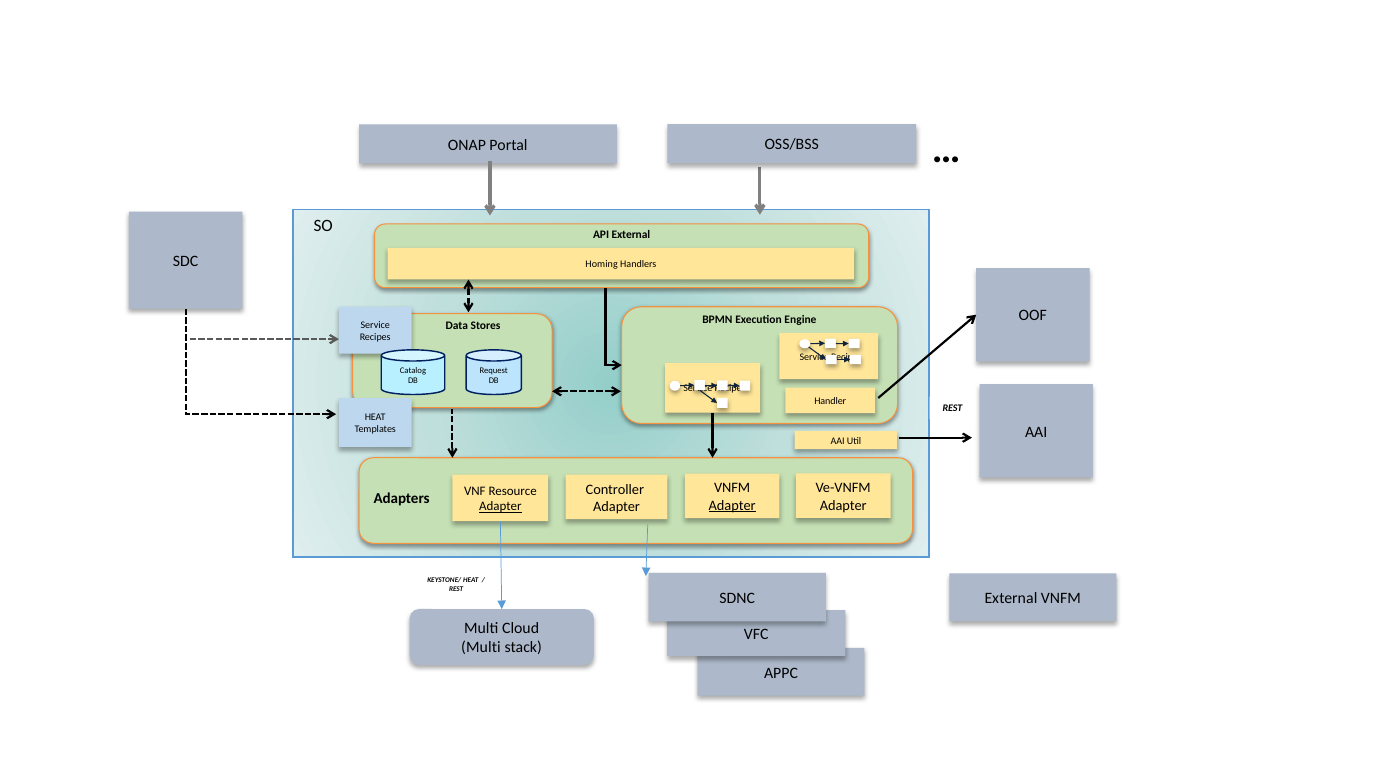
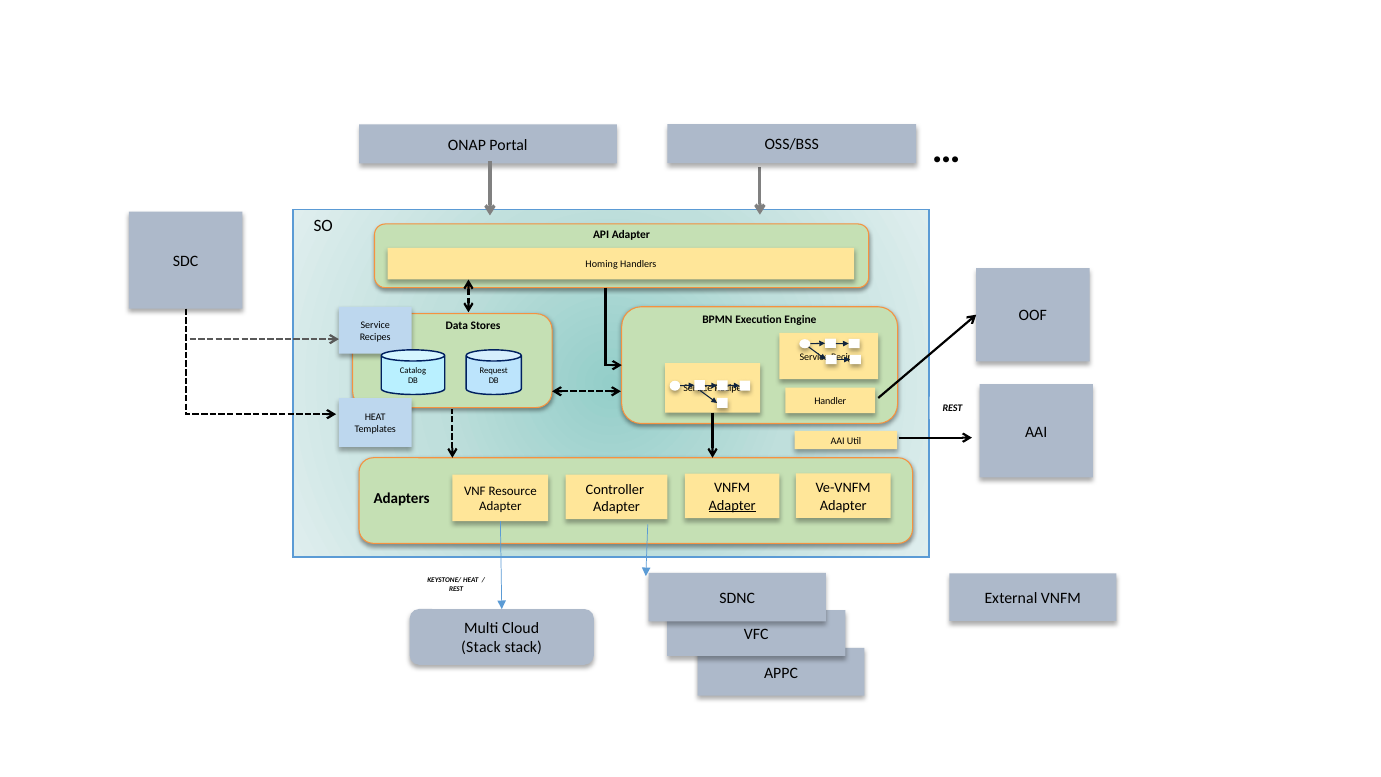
API External: External -> Adapter
Adapter at (500, 506) underline: present -> none
Multi at (481, 647): Multi -> Stack
